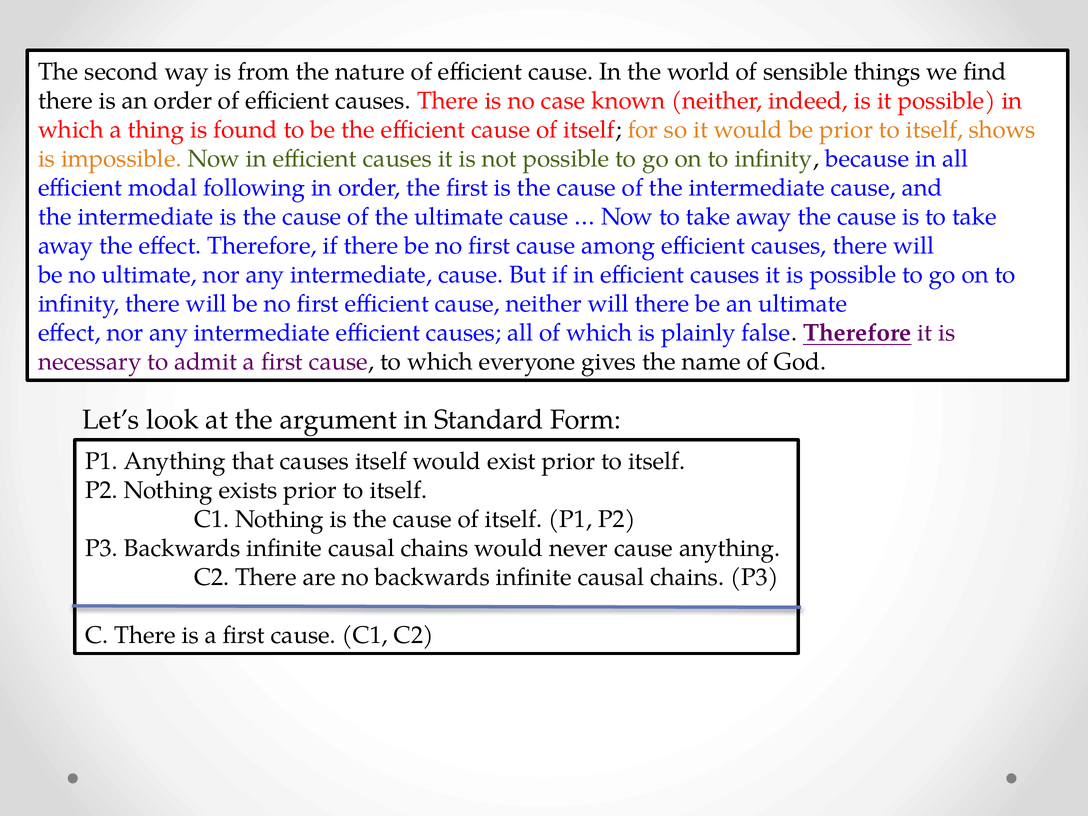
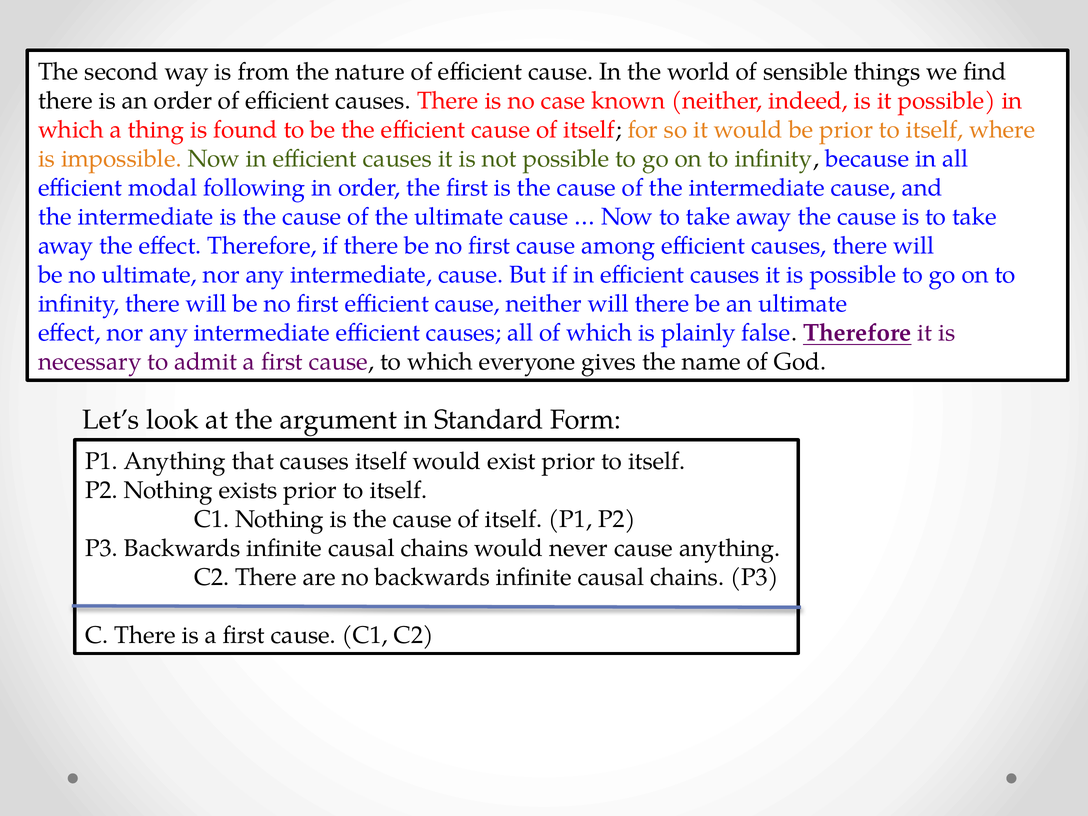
shows: shows -> where
